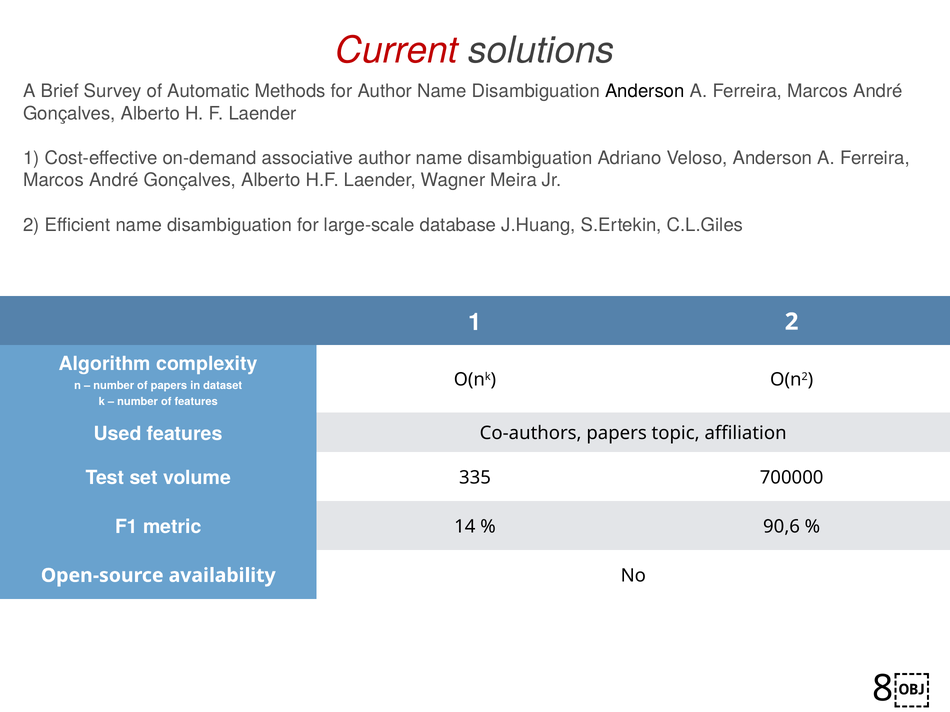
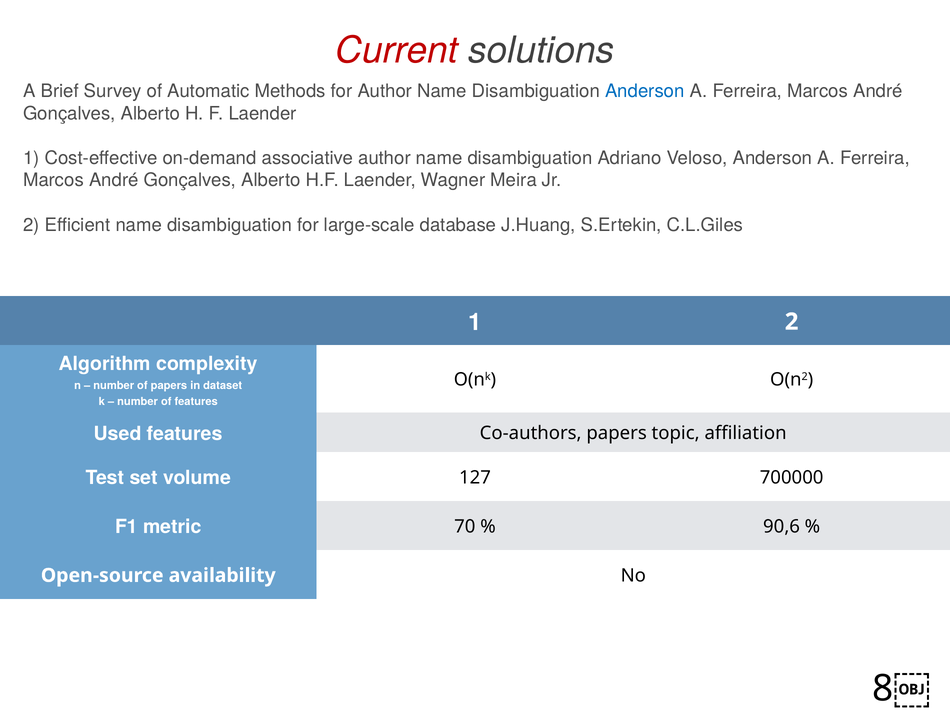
Anderson at (645, 91) colour: black -> blue
335: 335 -> 127
14: 14 -> 70
